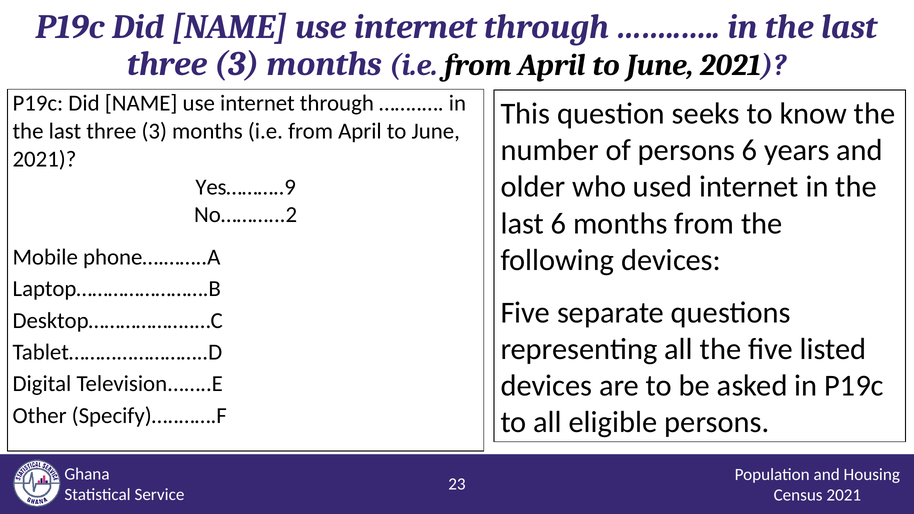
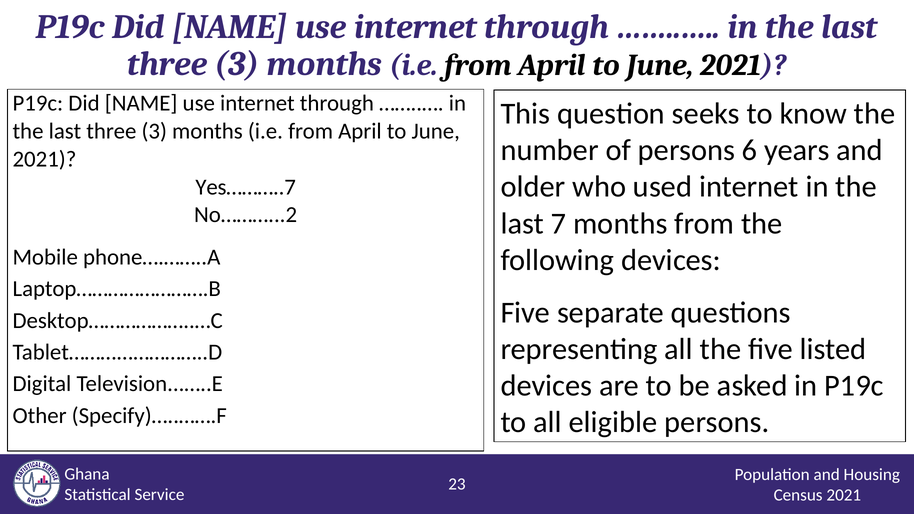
Yes………..9: Yes………..9 -> Yes………..7
last 6: 6 -> 7
